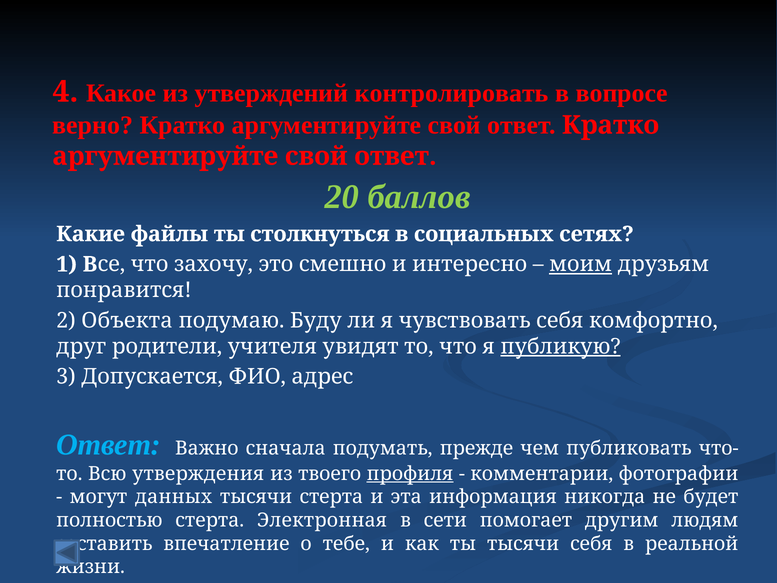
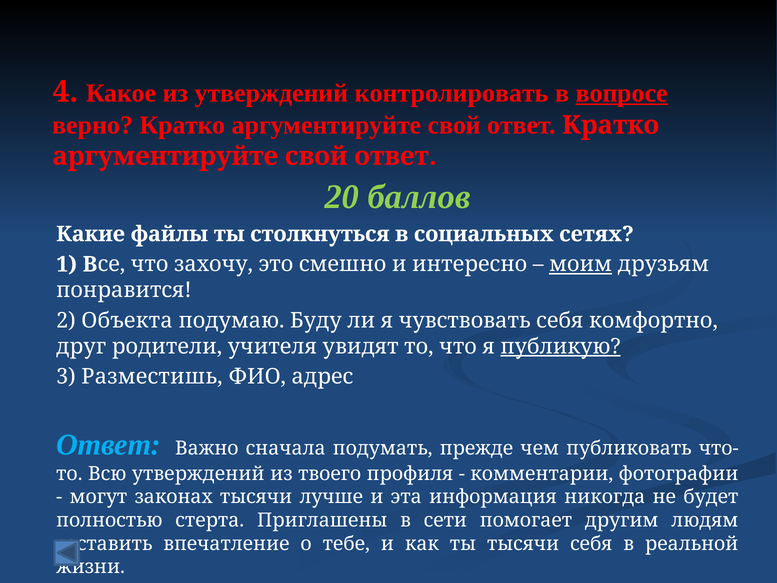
вопросе underline: none -> present
Допускается: Допускается -> Разместишь
Всю утверждения: утверждения -> утверждений
профиля underline: present -> none
данных: данных -> законах
тысячи стерта: стерта -> лучше
Электронная: Электронная -> Приглашены
